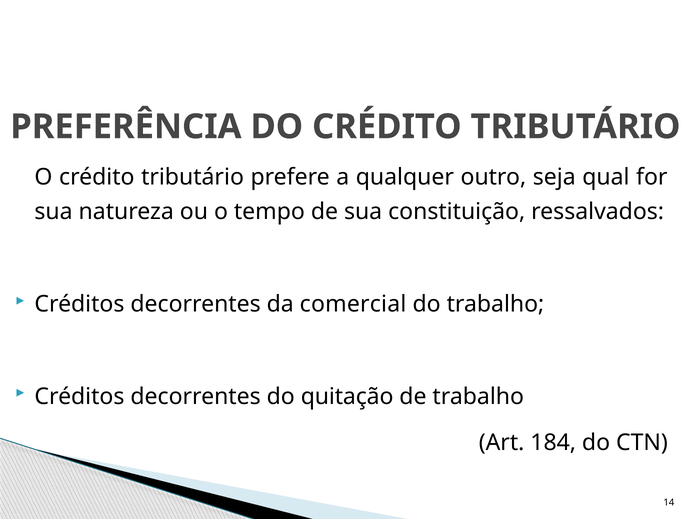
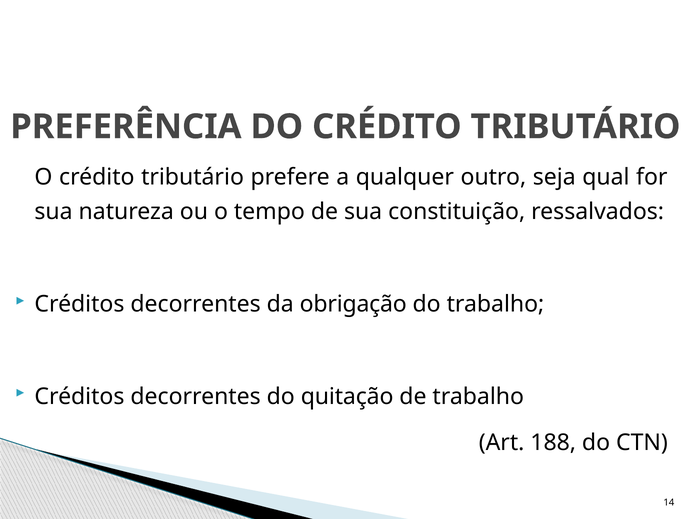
comercial: comercial -> obrigação
184: 184 -> 188
